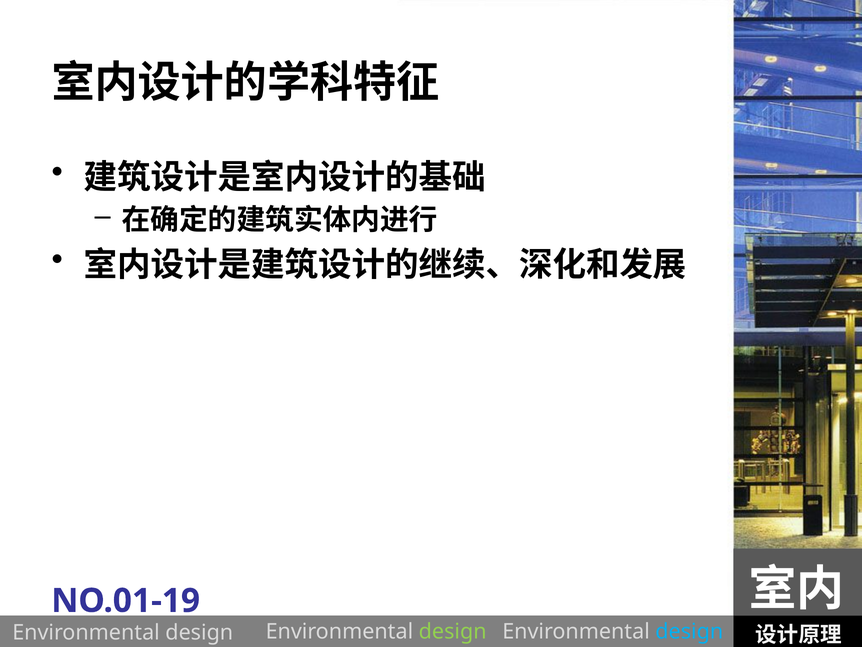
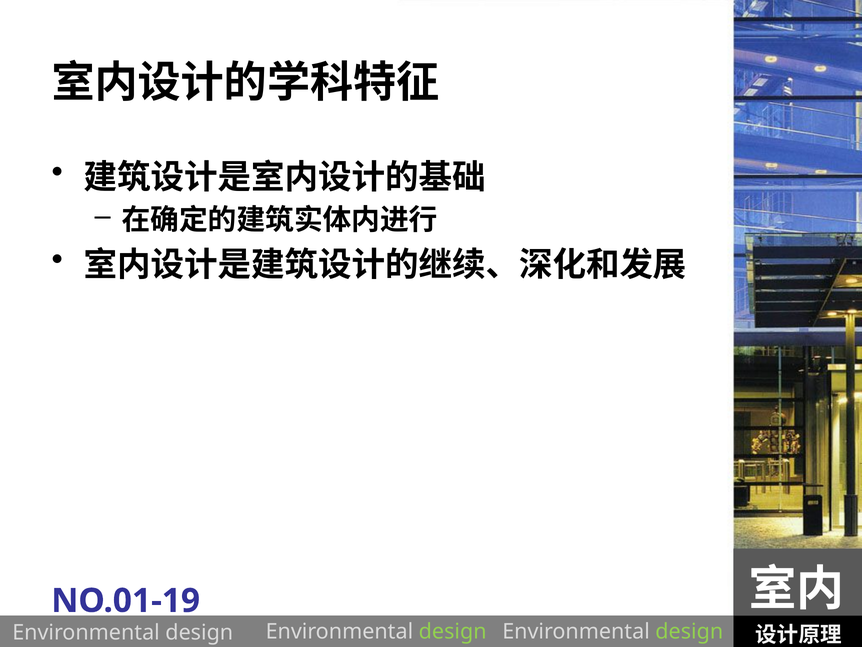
design at (689, 631) colour: light blue -> light green
